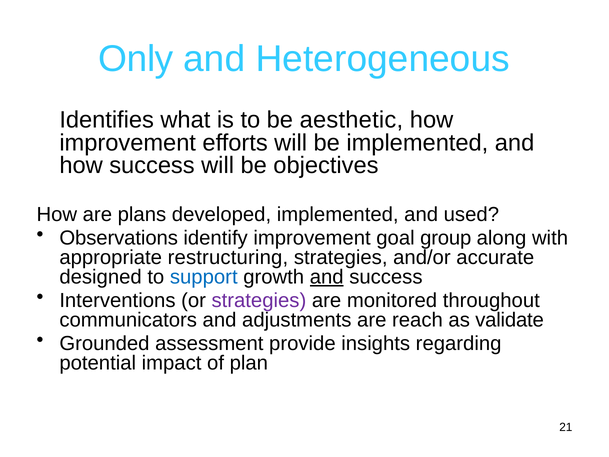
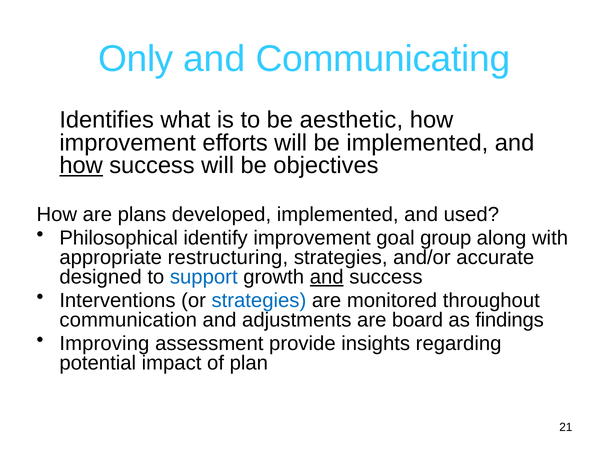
Heterogeneous: Heterogeneous -> Communicating
how at (81, 166) underline: none -> present
Observations: Observations -> Philosophical
strategies at (259, 300) colour: purple -> blue
communicators: communicators -> communication
reach: reach -> board
validate: validate -> findings
Grounded: Grounded -> Improving
